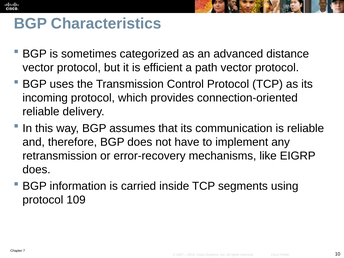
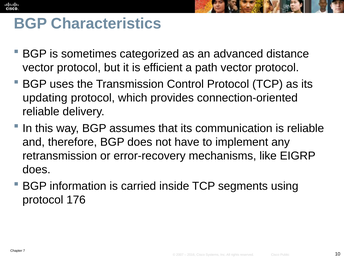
incoming: incoming -> updating
109: 109 -> 176
